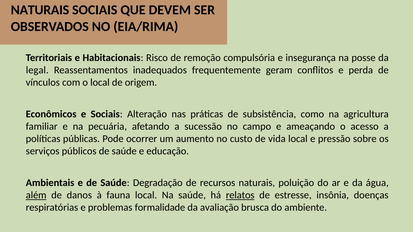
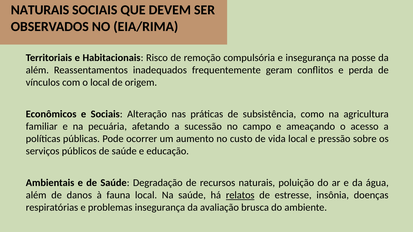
legal at (37, 70): legal -> além
além at (36, 195) underline: present -> none
problemas formalidade: formalidade -> insegurança
